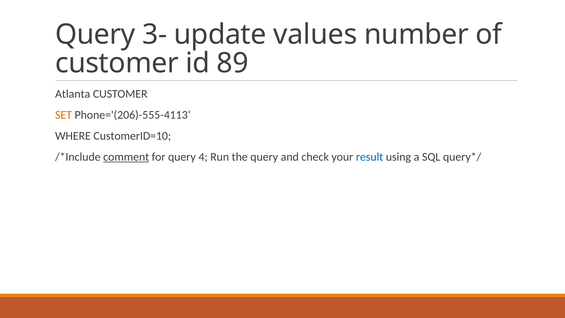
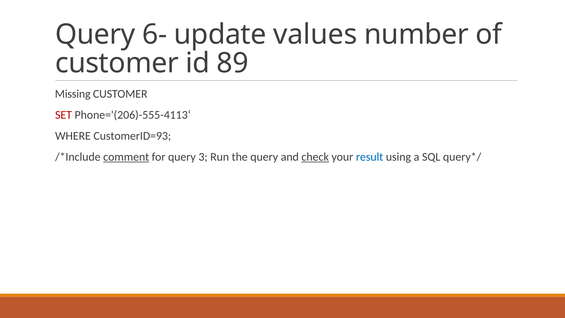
3-: 3- -> 6-
Atlanta: Atlanta -> Missing
SET colour: orange -> red
CustomerID=10: CustomerID=10 -> CustomerID=93
4: 4 -> 3
check underline: none -> present
